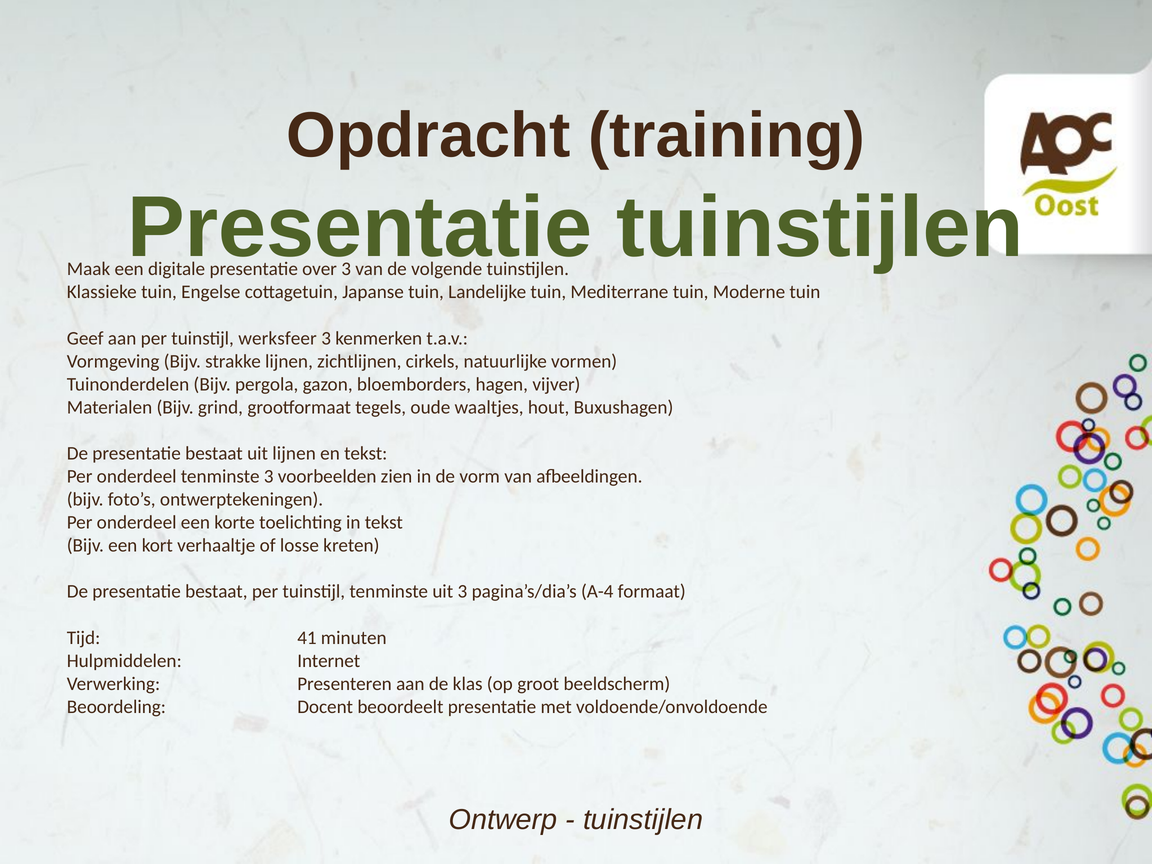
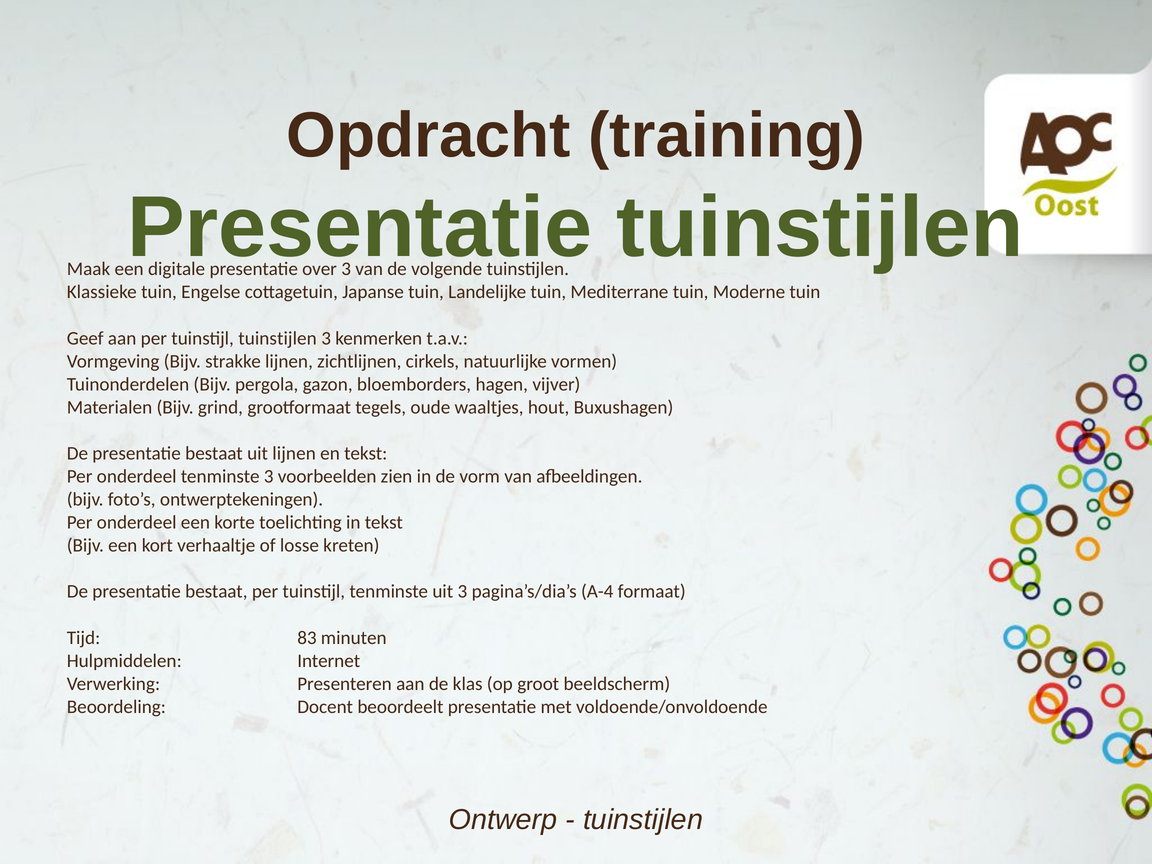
tuinstijl werksfeer: werksfeer -> tuinstijlen
41: 41 -> 83
